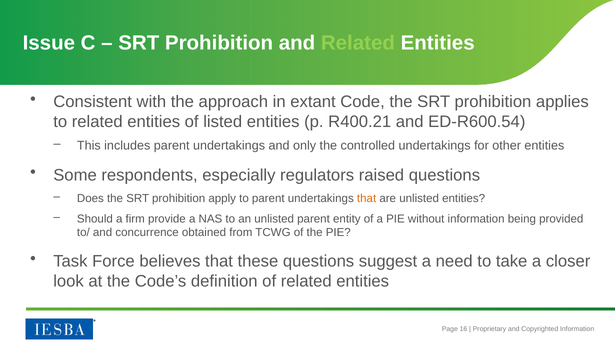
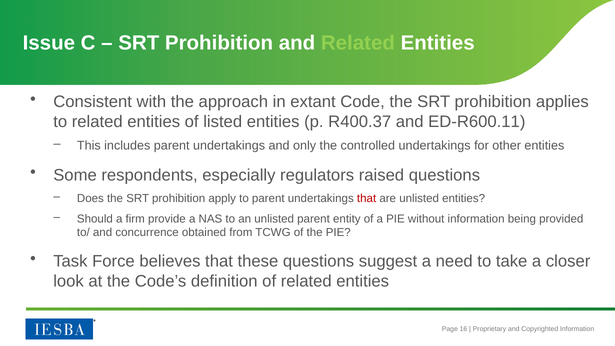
R400.21: R400.21 -> R400.37
ED-R600.54: ED-R600.54 -> ED-R600.11
that at (367, 198) colour: orange -> red
